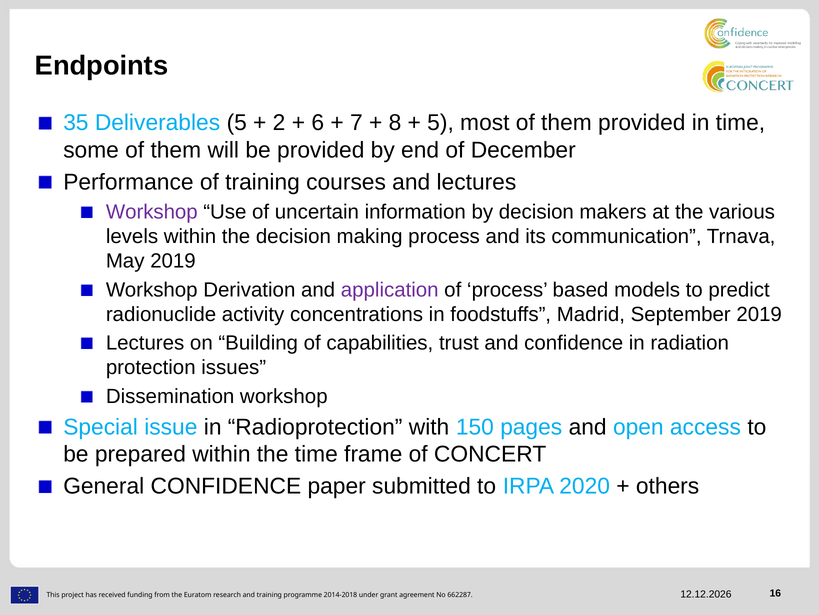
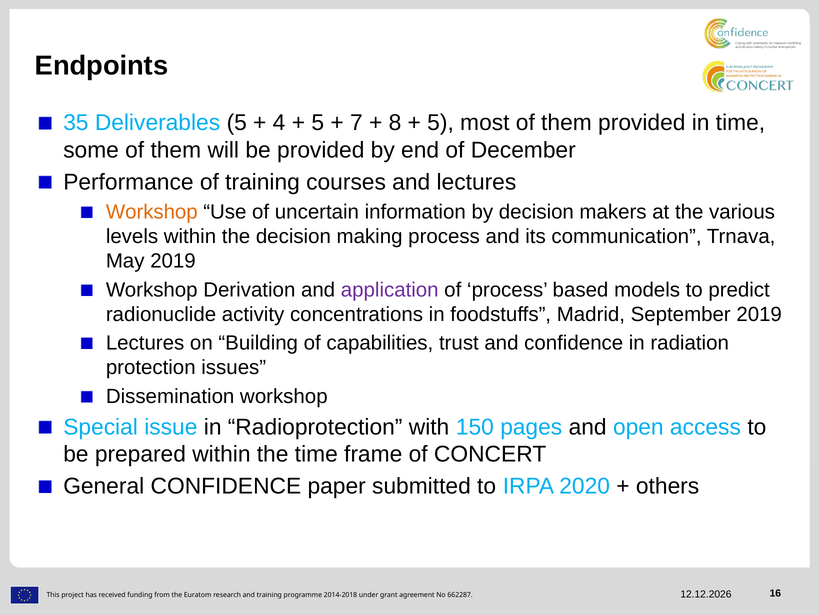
2: 2 -> 4
6 at (318, 123): 6 -> 5
Workshop at (152, 212) colour: purple -> orange
